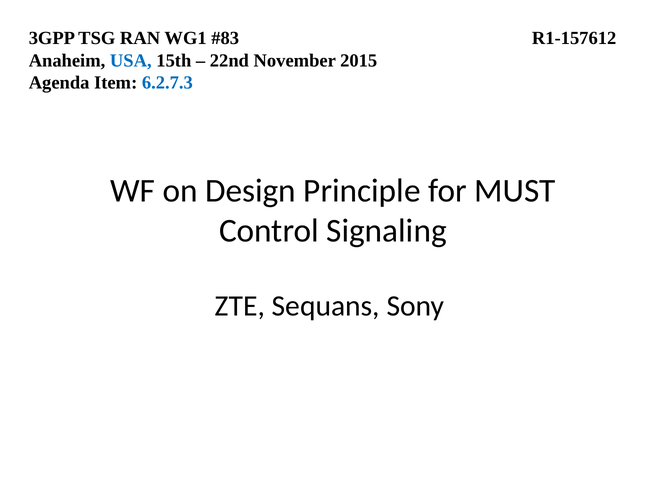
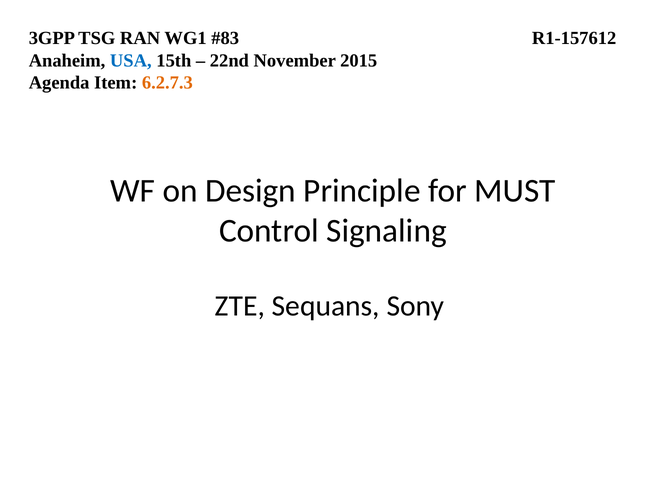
6.2.7.3 colour: blue -> orange
